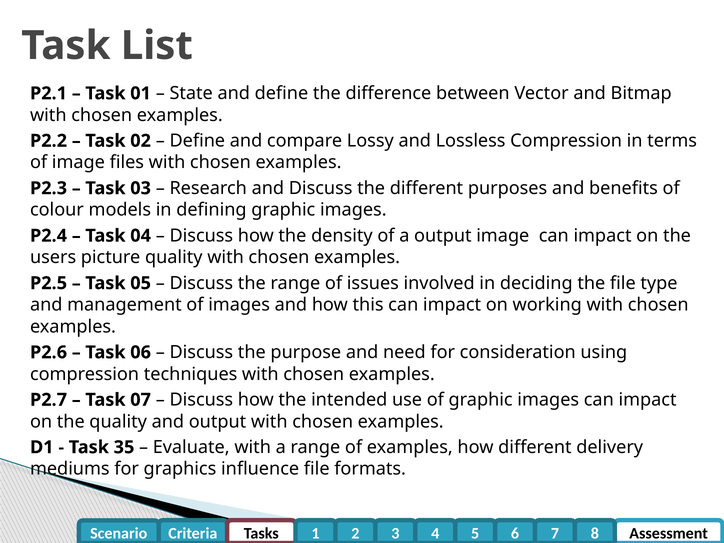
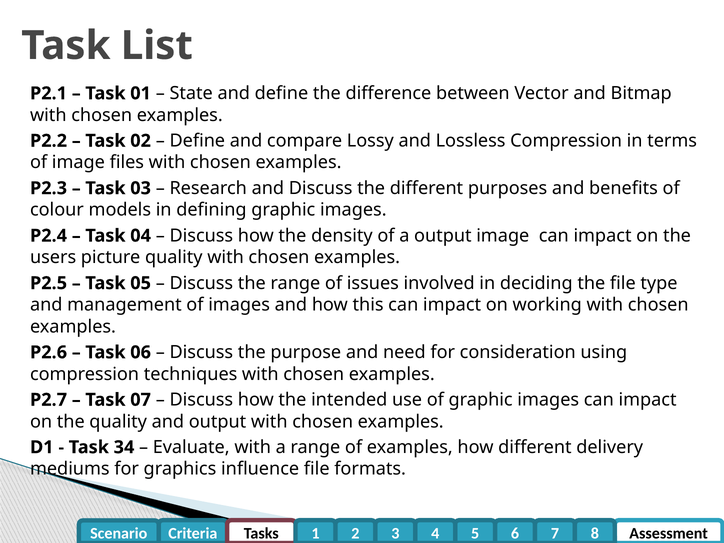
35: 35 -> 34
